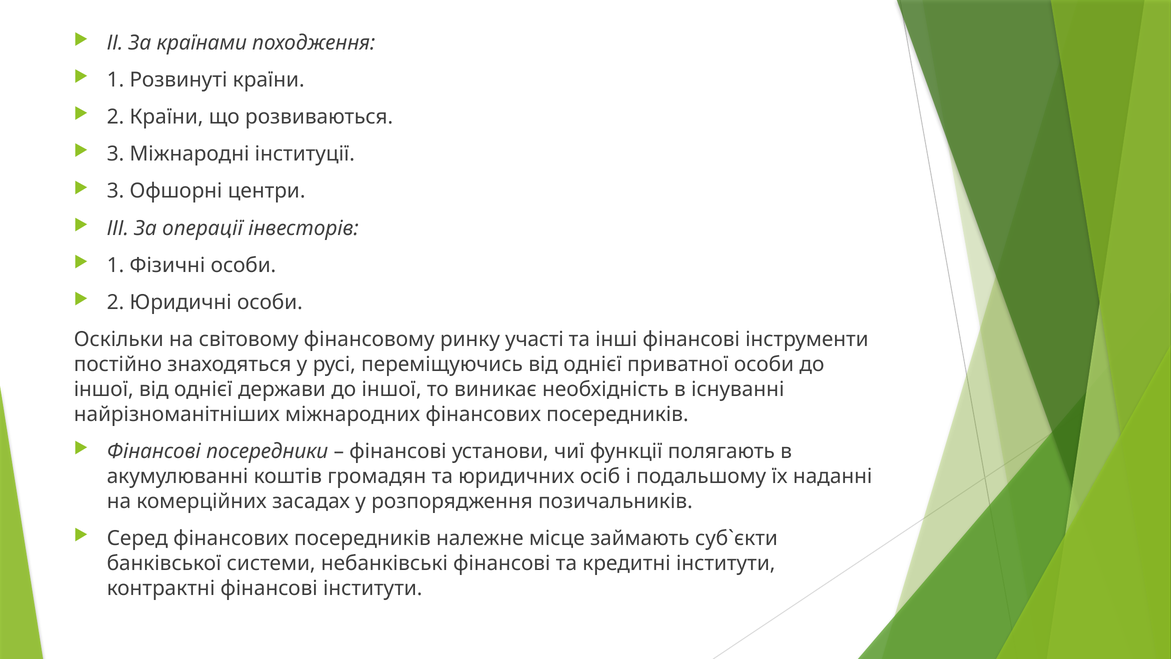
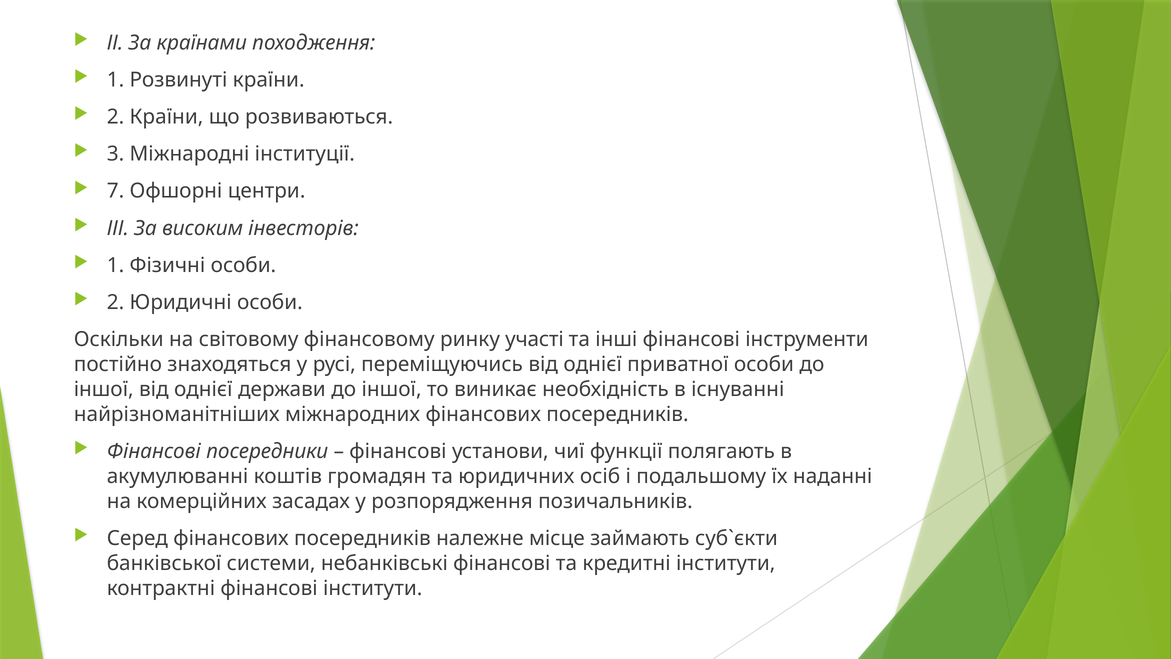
3 at (115, 191): 3 -> 7
операції: операції -> високим
